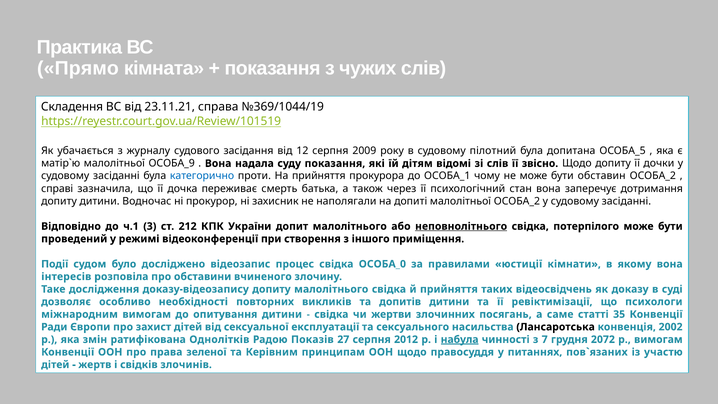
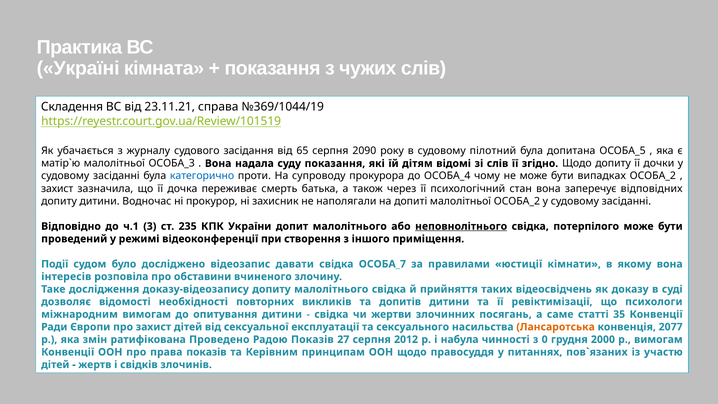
Прямо: Прямо -> Україні
12: 12 -> 65
2009: 2009 -> 2090
ОСОБА_9: ОСОБА_9 -> ОСОБА_3
звісно: звісно -> згідно
На прийняття: прийняття -> супроводу
ОСОБА_1: ОСОБА_1 -> ОСОБА_4
обставин: обставин -> випадках
справі at (57, 189): справі -> захист
дотримання: дотримання -> відповідних
212: 212 -> 235
процес: процес -> давати
ОСОБА_0: ОСОБА_0 -> ОСОБА_7
особливо: особливо -> відомості
Лансаротська colour: black -> orange
2002: 2002 -> 2077
Однолітків: Однолітків -> Проведено
набула underline: present -> none
7: 7 -> 0
2072: 2072 -> 2000
права зеленої: зеленої -> показів
